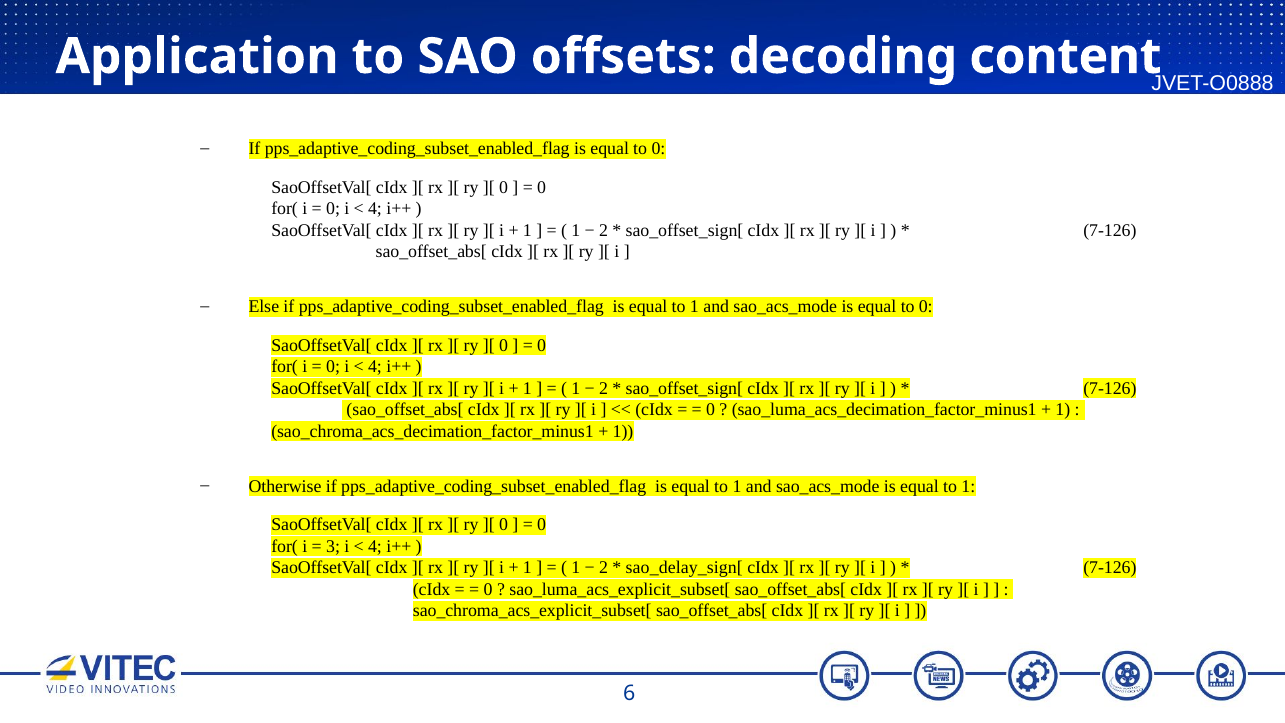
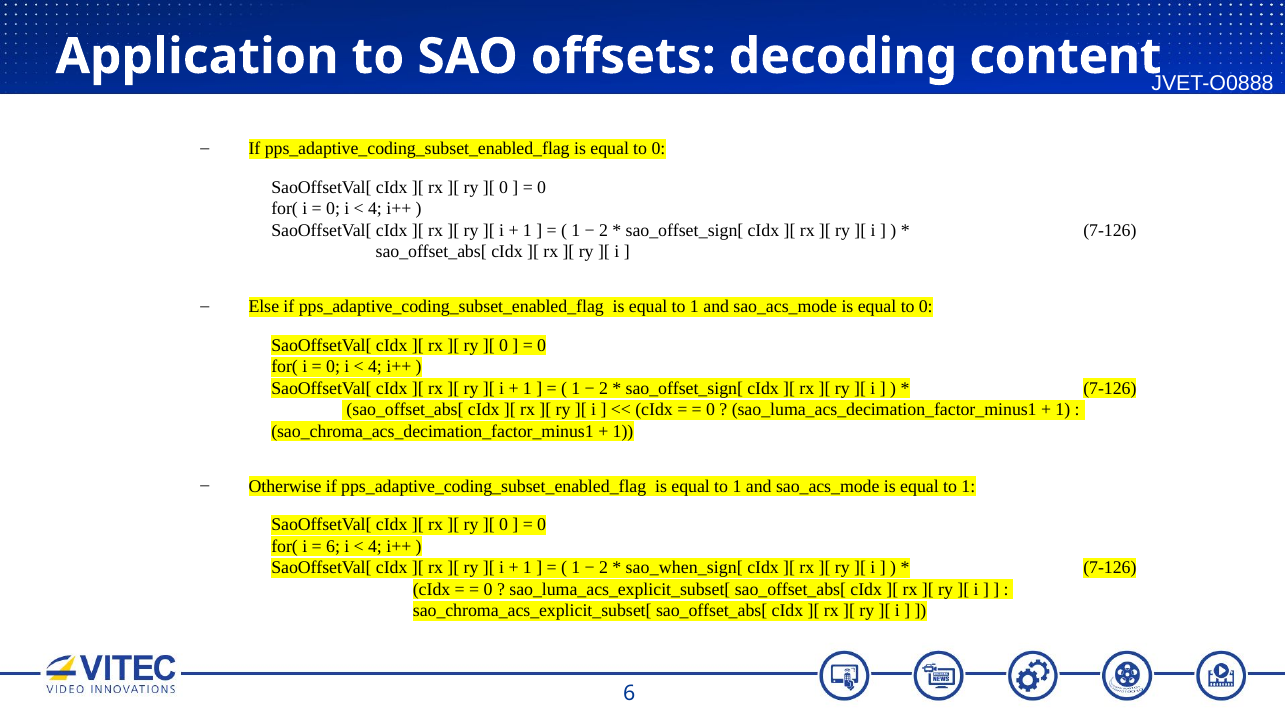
3 at (333, 546): 3 -> 6
sao_delay_sign[: sao_delay_sign[ -> sao_when_sign[
